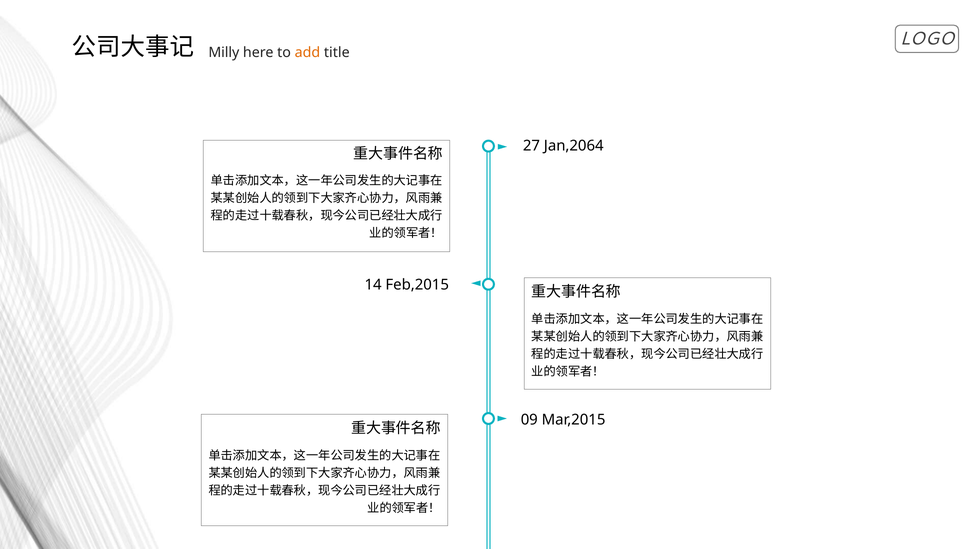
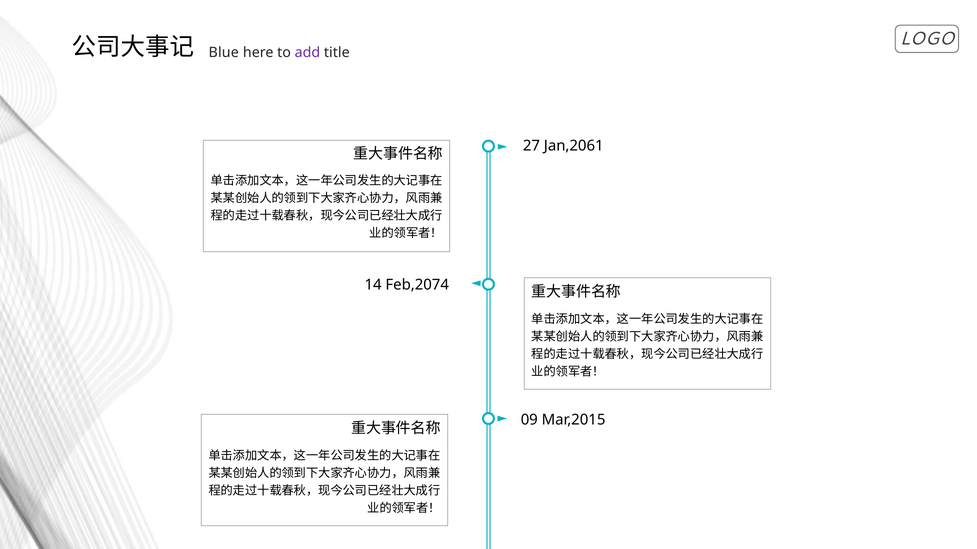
Milly: Milly -> Blue
add colour: orange -> purple
Jan,2064: Jan,2064 -> Jan,2061
Feb,2015: Feb,2015 -> Feb,2074
